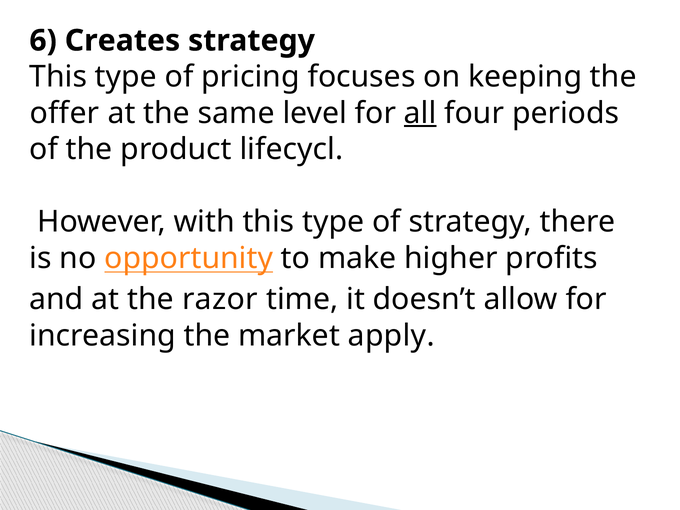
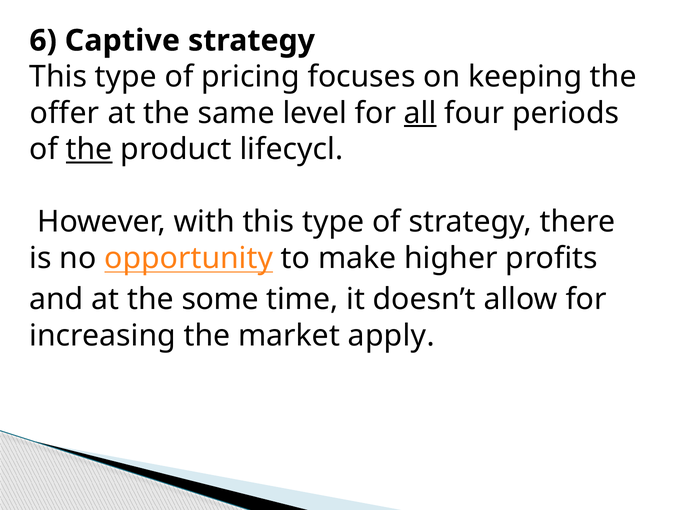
Creates: Creates -> Captive
the at (89, 149) underline: none -> present
razor: razor -> some
